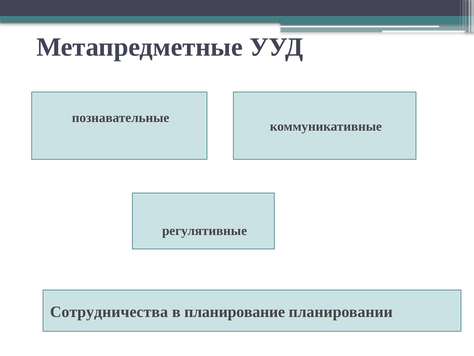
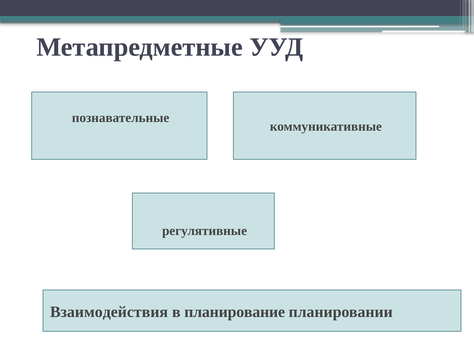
Сотрудничества: Сотрудничества -> Взаимодействия
